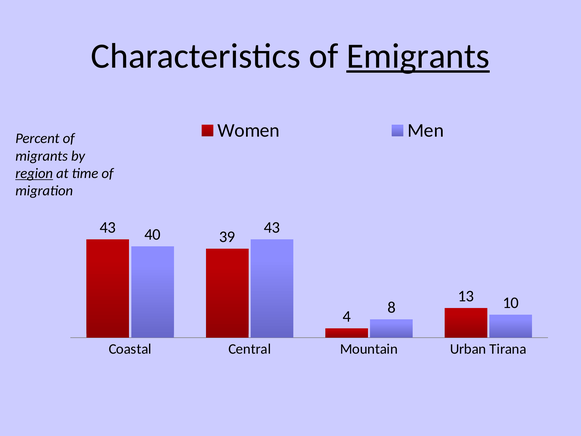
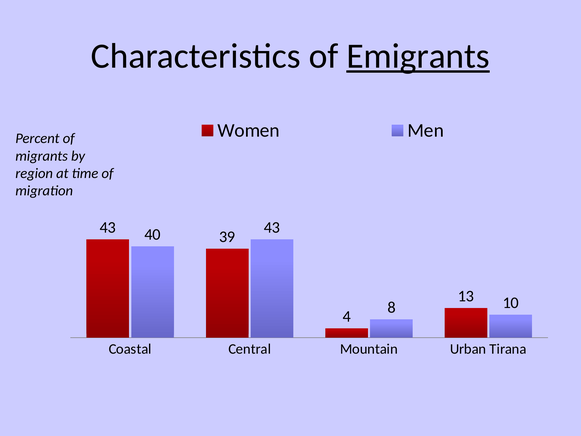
region underline: present -> none
